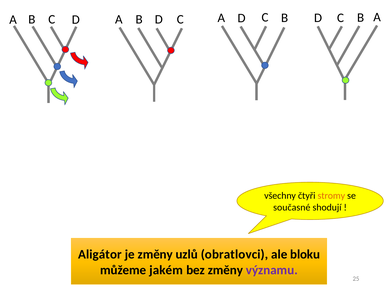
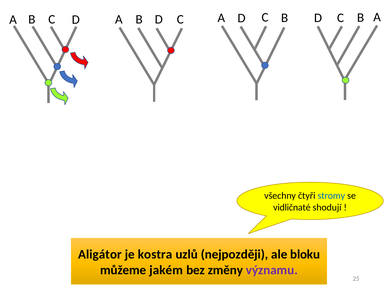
stromy colour: orange -> blue
současné: současné -> vidličnaté
je změny: změny -> kostra
obratlovci: obratlovci -> nejpozději
